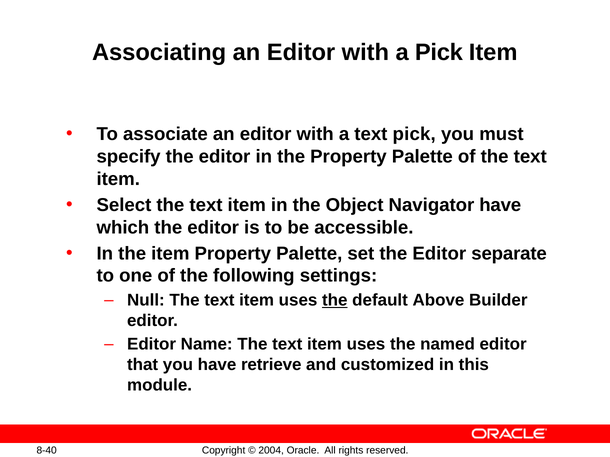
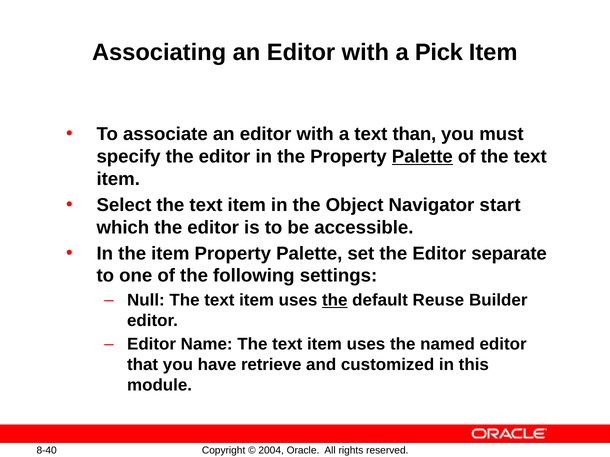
text pick: pick -> than
Palette at (422, 157) underline: none -> present
Navigator have: have -> start
Above: Above -> Reuse
